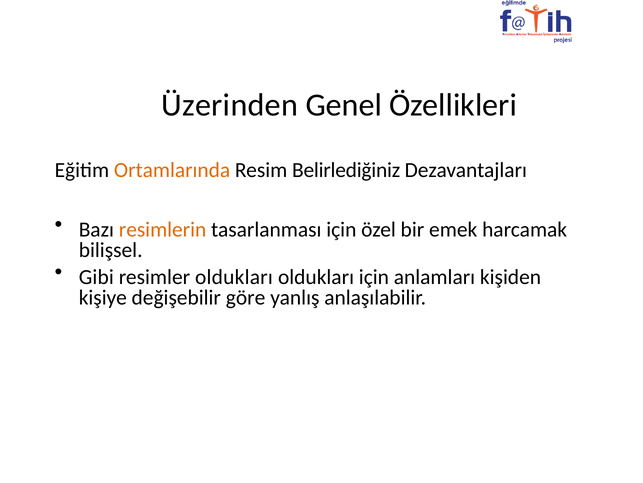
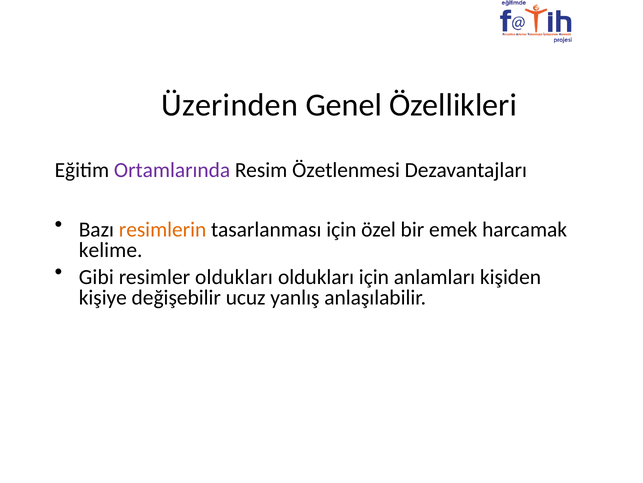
Ortamlarında colour: orange -> purple
Belirlediğiniz: Belirlediğiniz -> Özetlenmesi
bilişsel: bilişsel -> kelime
göre: göre -> ucuz
